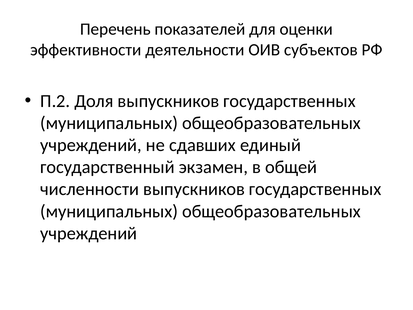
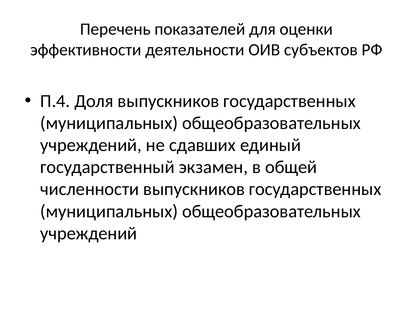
П.2: П.2 -> П.4
